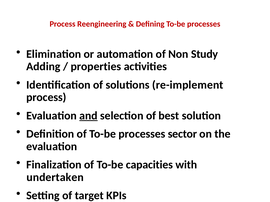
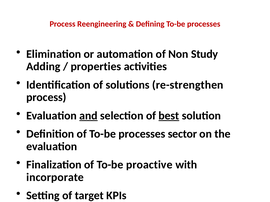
re-implement: re-implement -> re-strengthen
best underline: none -> present
capacities: capacities -> proactive
undertaken: undertaken -> incorporate
